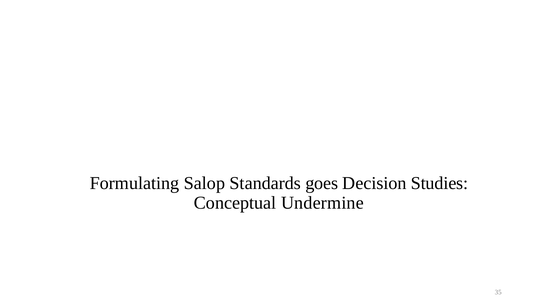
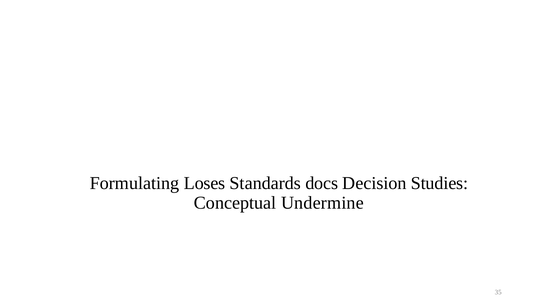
Salop: Salop -> Loses
goes: goes -> docs
